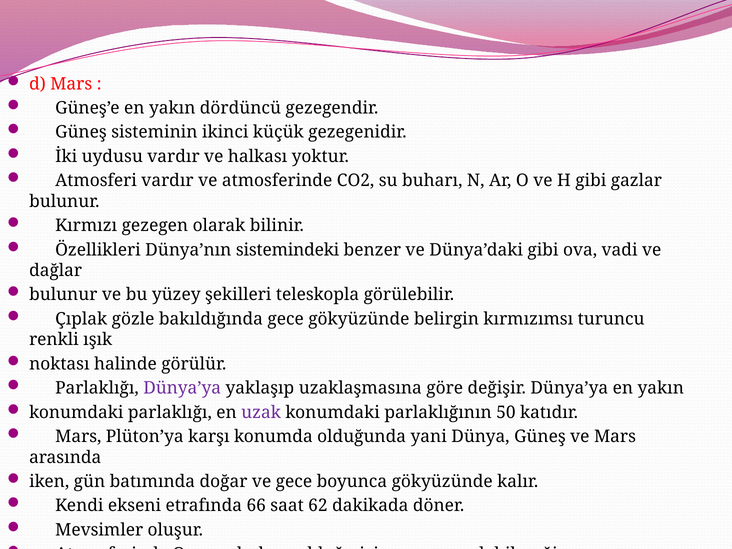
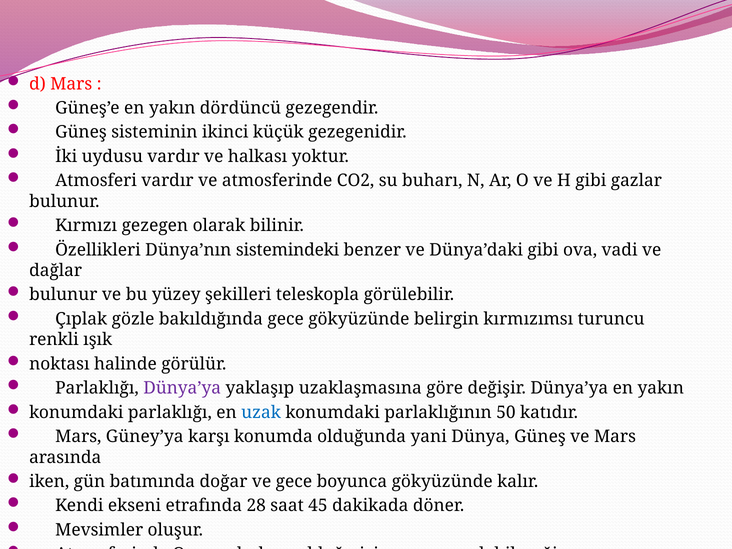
uzak colour: purple -> blue
Plüton’ya: Plüton’ya -> Güney’ya
66: 66 -> 28
62: 62 -> 45
